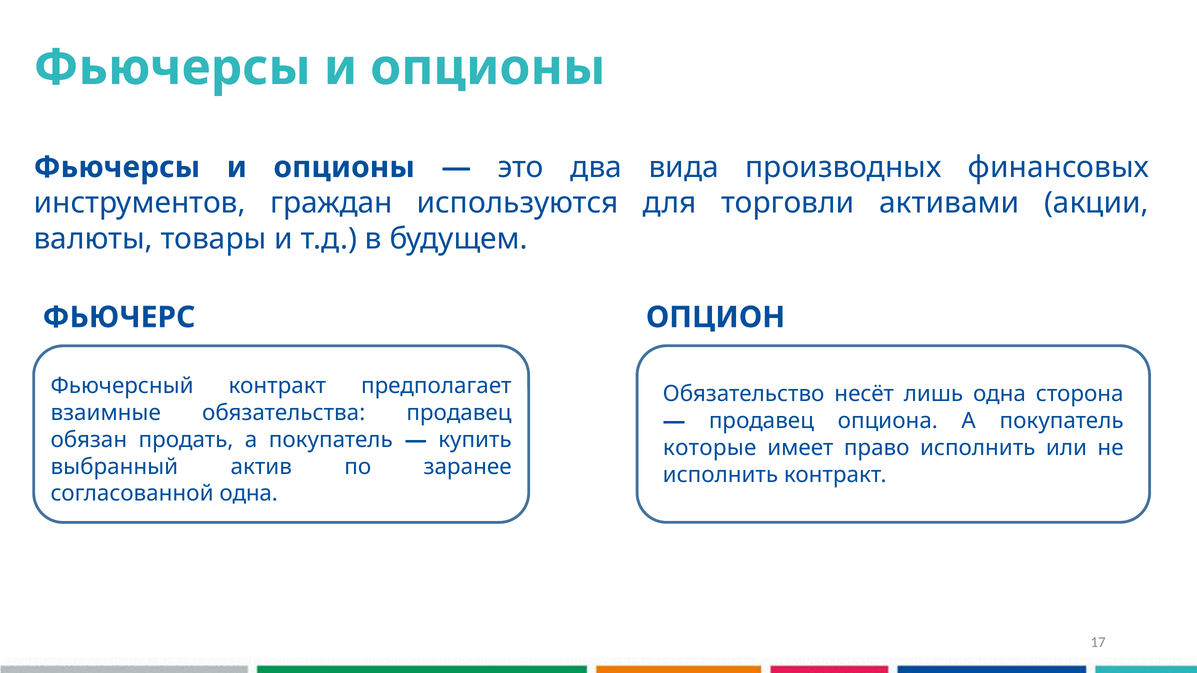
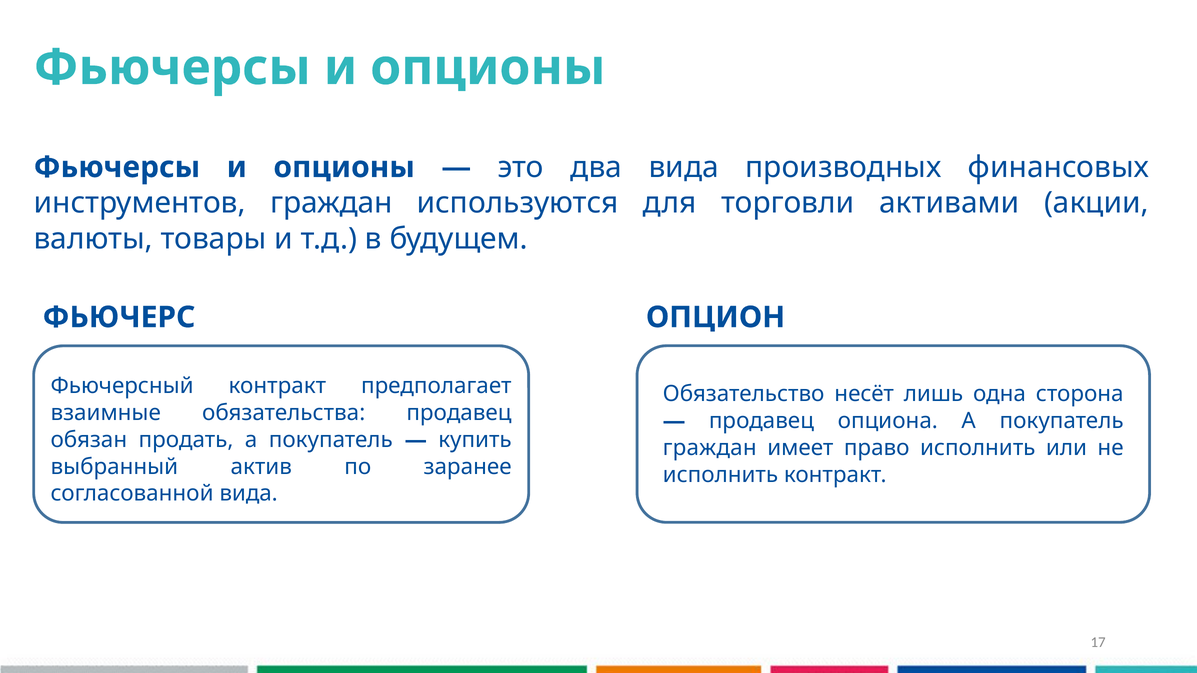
которые at (710, 448): которые -> граждан
согласованной одна: одна -> вида
